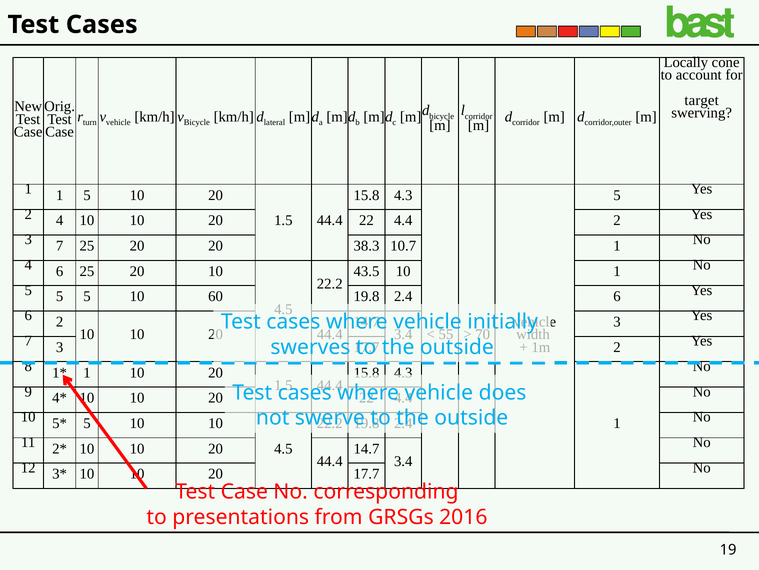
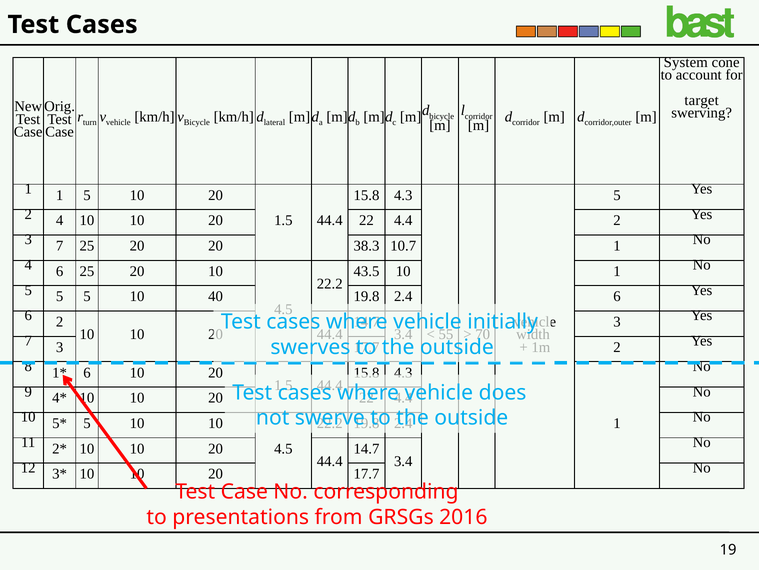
Locally: Locally -> System
60: 60 -> 40
1 at (87, 372): 1 -> 6
